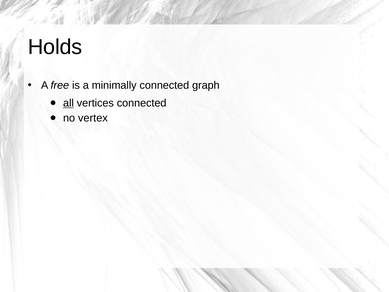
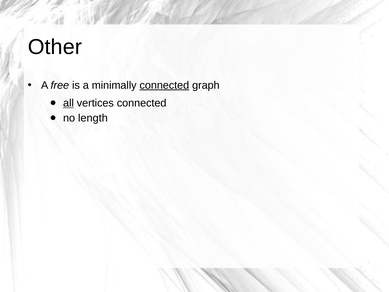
Holds: Holds -> Other
connected at (164, 85) underline: none -> present
vertex: vertex -> length
